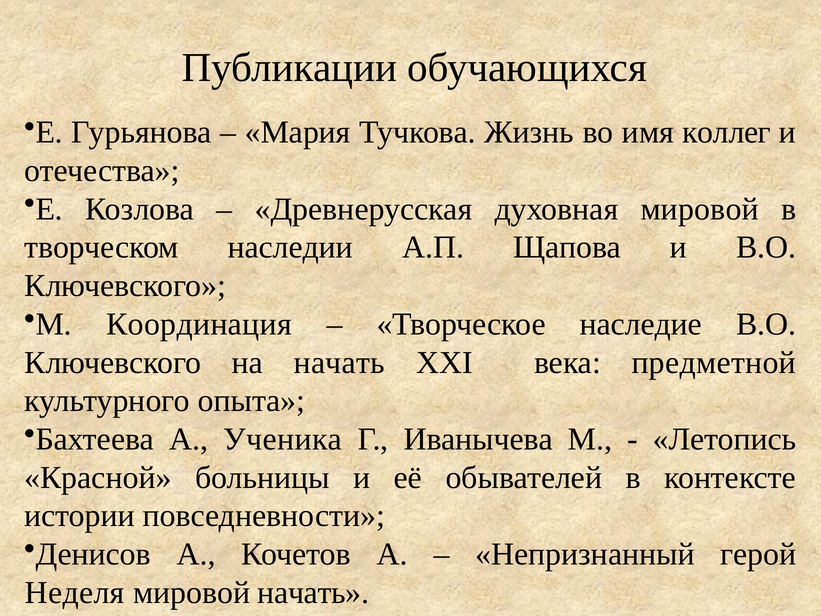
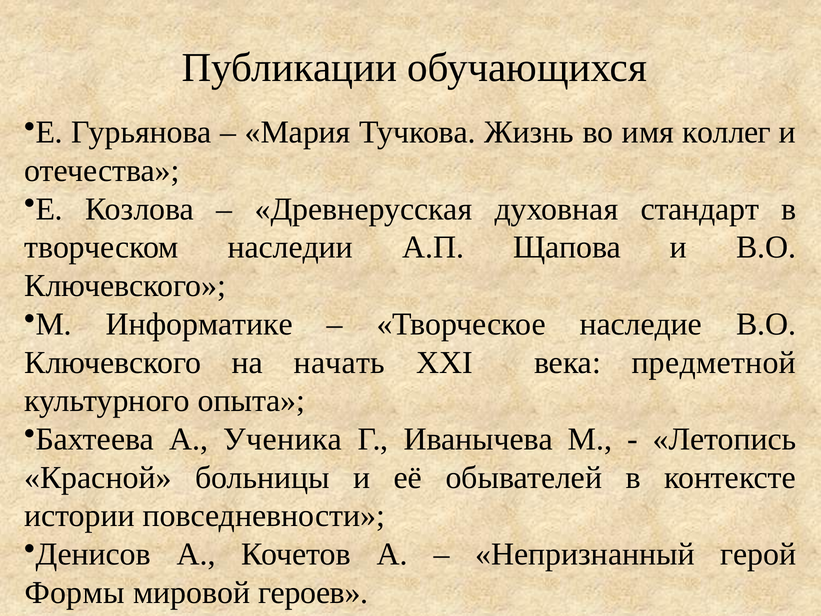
духовная мировой: мировой -> стандарт
Координация: Координация -> Информатике
Неделя: Неделя -> Формы
мировой начать: начать -> героев
